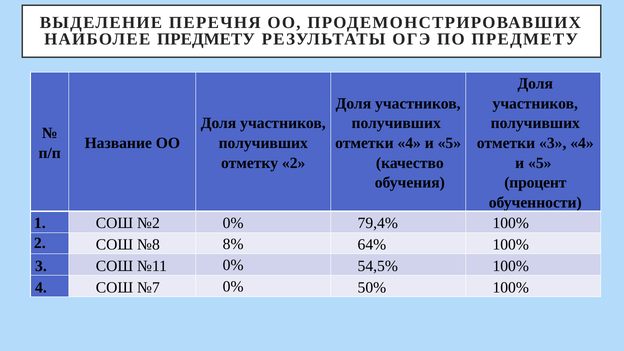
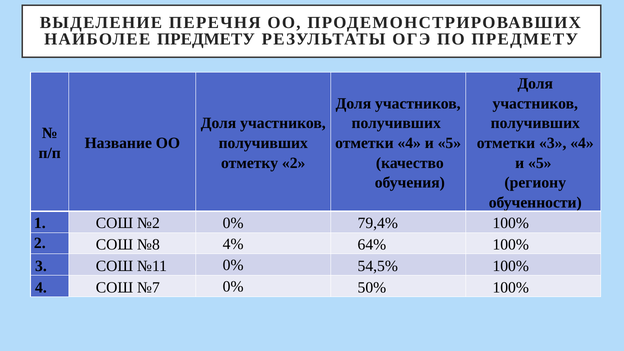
процент: процент -> региону
8%: 8% -> 4%
